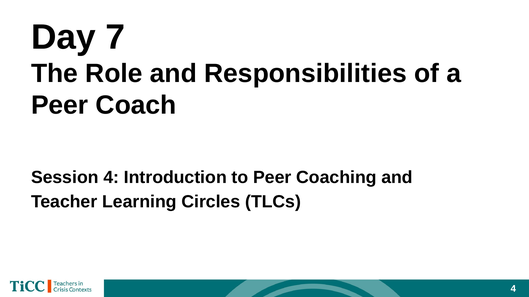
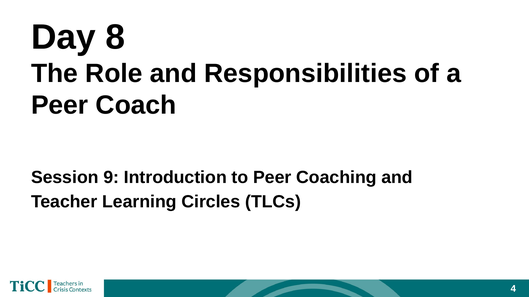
7: 7 -> 8
Session 4: 4 -> 9
